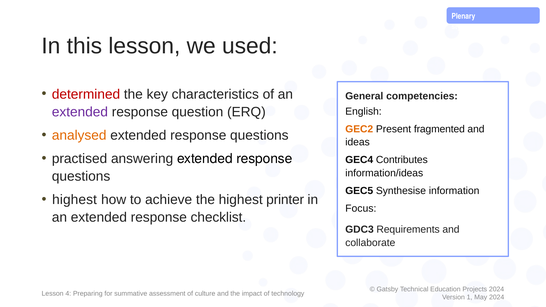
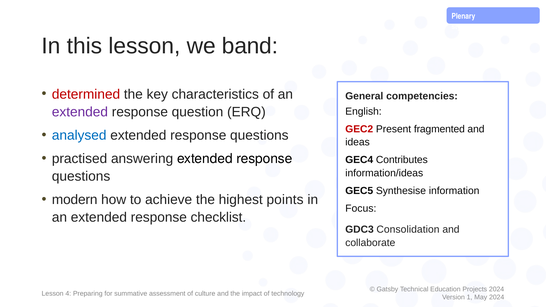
used: used -> band
GEC2 colour: orange -> red
analysed colour: orange -> blue
highest at (75, 200): highest -> modern
printer: printer -> points
Requirements: Requirements -> Consolidation
